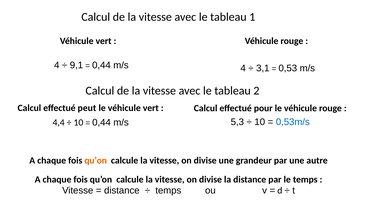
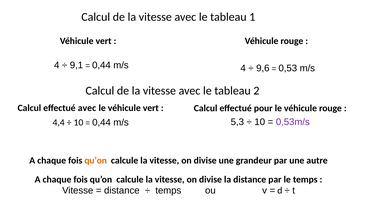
3,1: 3,1 -> 9,6
effectué peut: peut -> avec
0,53m/s colour: blue -> purple
